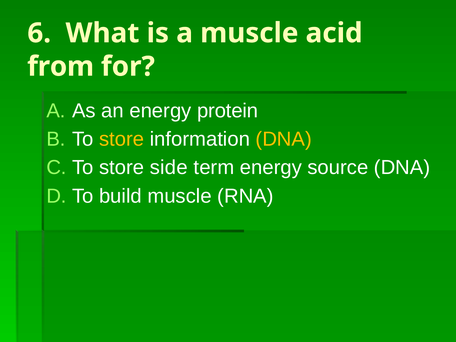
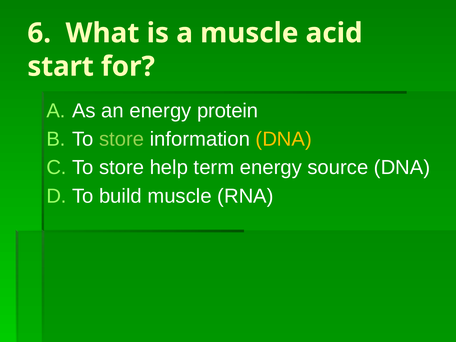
from: from -> start
store at (122, 139) colour: yellow -> light green
side: side -> help
